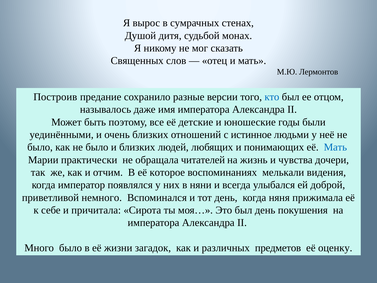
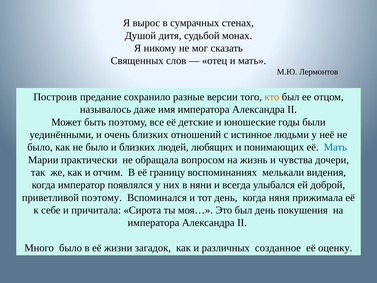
кто colour: blue -> orange
читателей: читателей -> вопросом
которое: которое -> границу
приветливой немного: немного -> поэтому
предметов: предметов -> созданное
